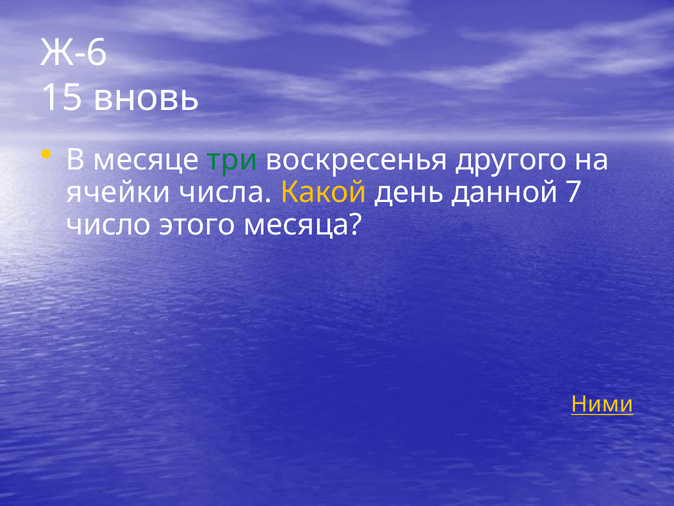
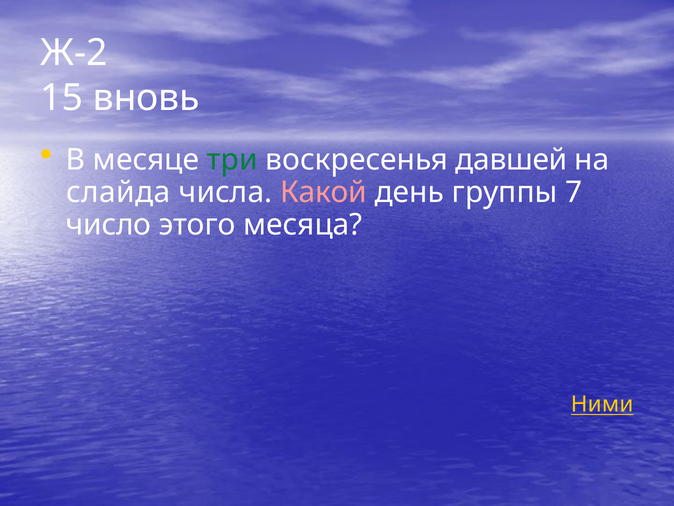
Ж-6: Ж-6 -> Ж-2
другого: другого -> давшей
ячейки: ячейки -> слайда
Какой colour: yellow -> pink
данной: данной -> группы
